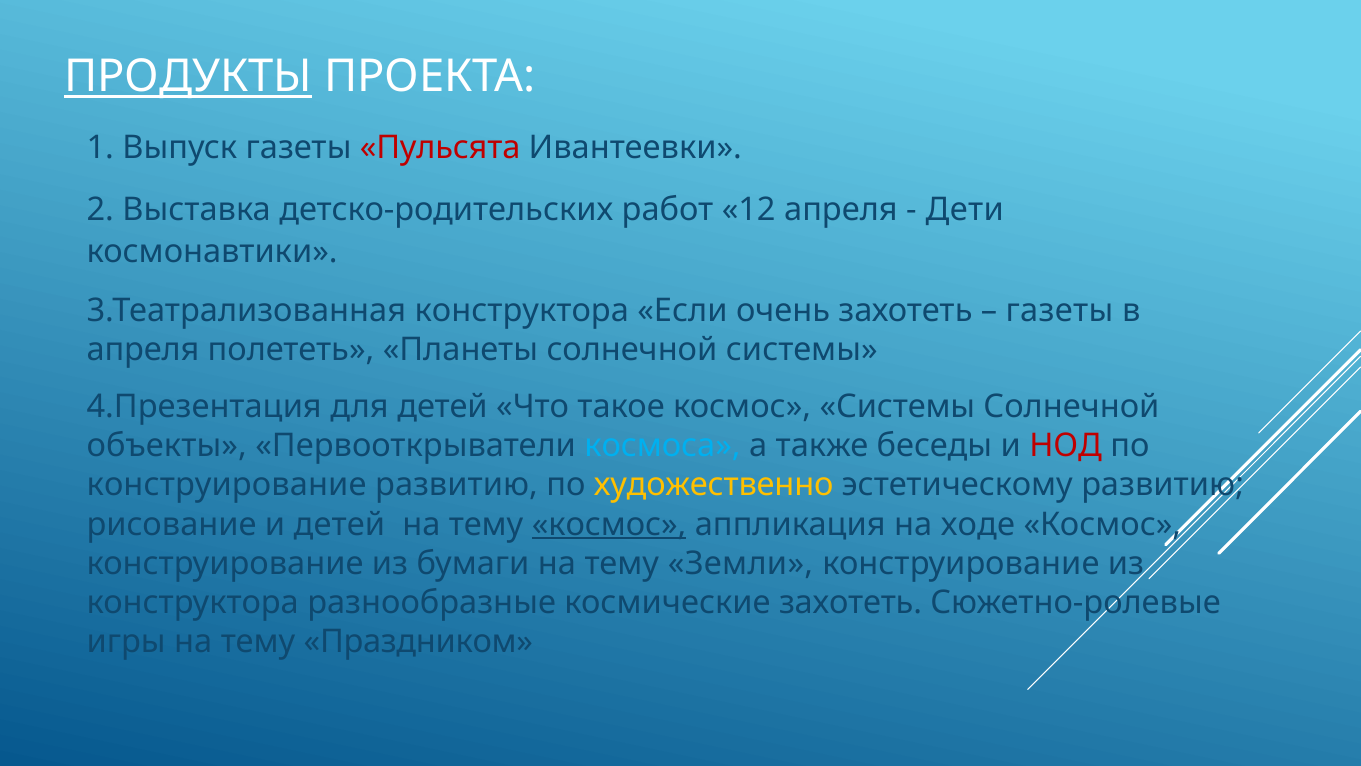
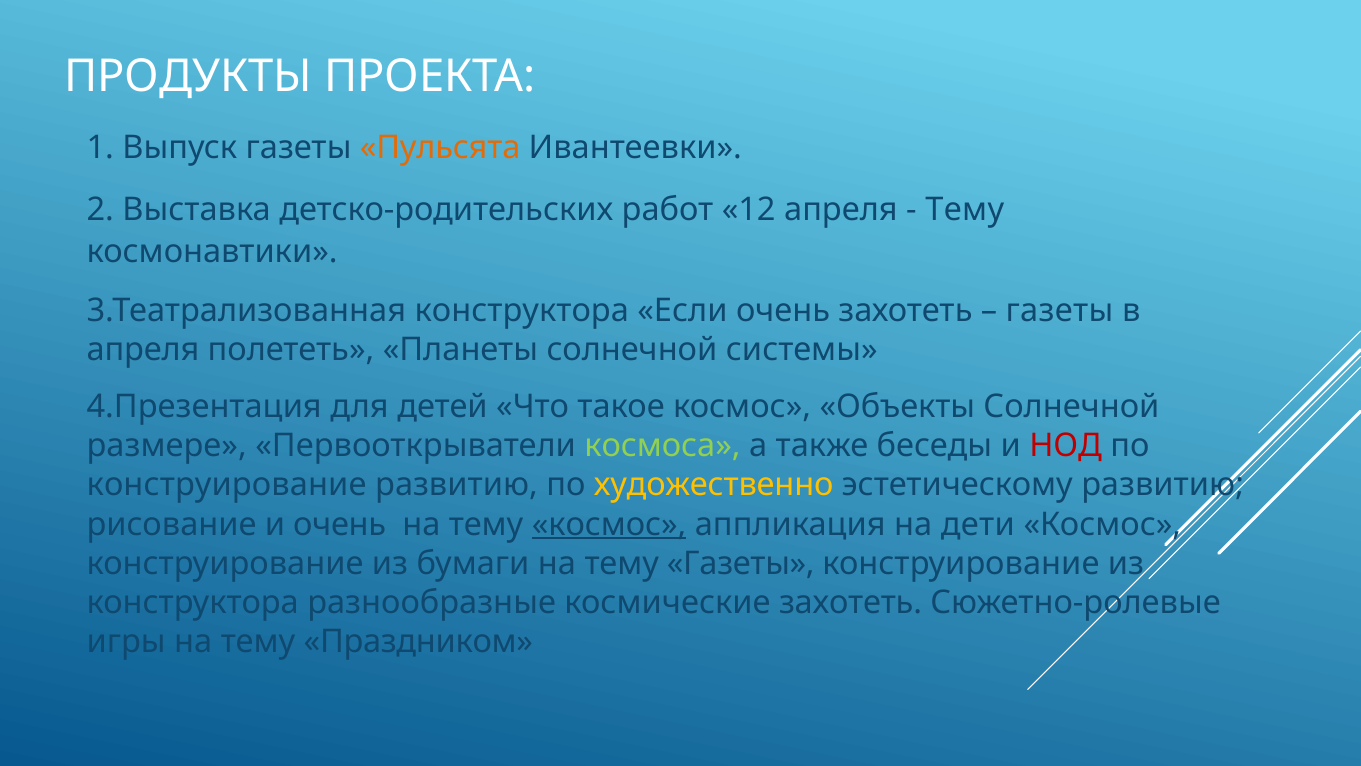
ПРОДУКТЫ underline: present -> none
Пульсята colour: red -> orange
Дети at (965, 210): Дети -> Тему
космос Системы: Системы -> Объекты
объекты: объекты -> размере
космоса colour: light blue -> light green
и детей: детей -> очень
ходе: ходе -> дети
тему Земли: Земли -> Газеты
